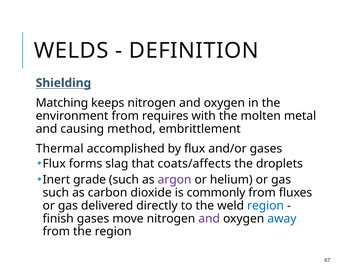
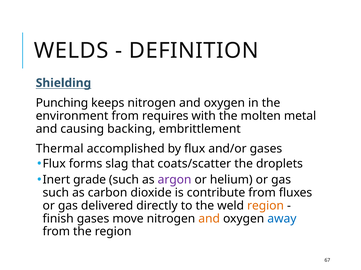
Matching: Matching -> Punching
method: method -> backing
coats/affects: coats/affects -> coats/scatter
commonly: commonly -> contribute
region at (266, 206) colour: blue -> orange
and at (209, 219) colour: purple -> orange
